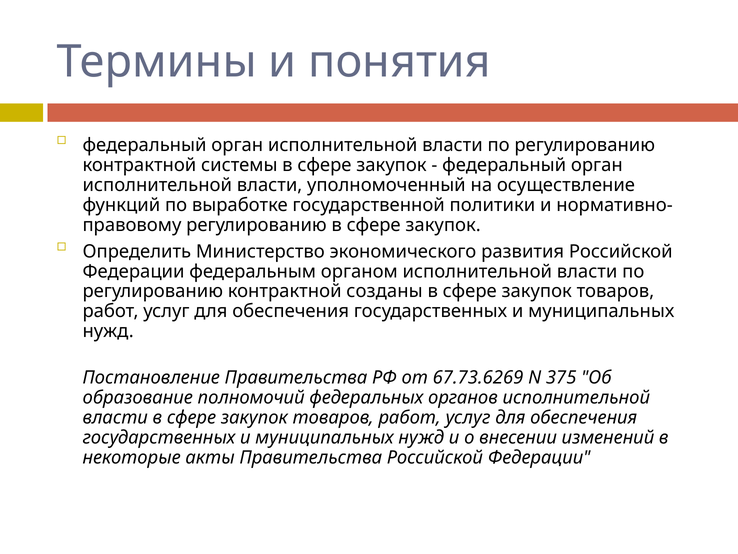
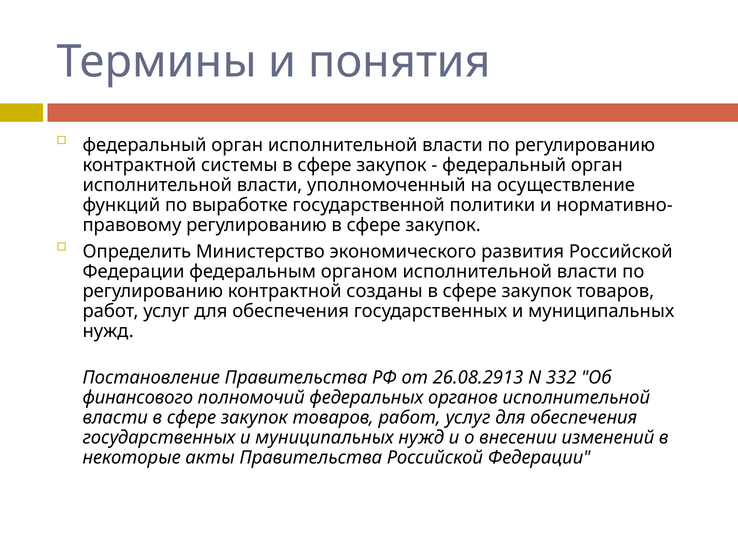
67.73.6269: 67.73.6269 -> 26.08.2913
375: 375 -> 332
образование: образование -> финансового
